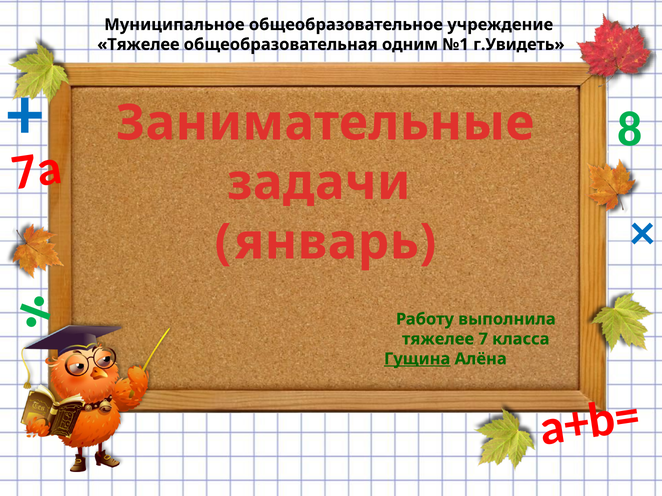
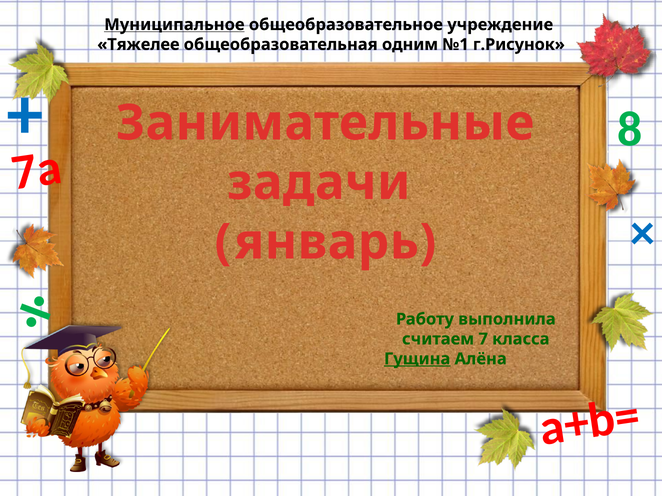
Муниципальное underline: none -> present
г.Увидеть: г.Увидеть -> г.Рисунок
тяжелее at (438, 339): тяжелее -> считаем
